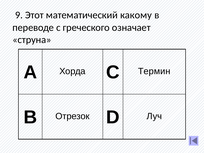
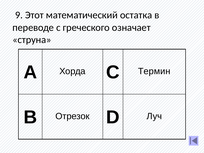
какому: какому -> остатка
